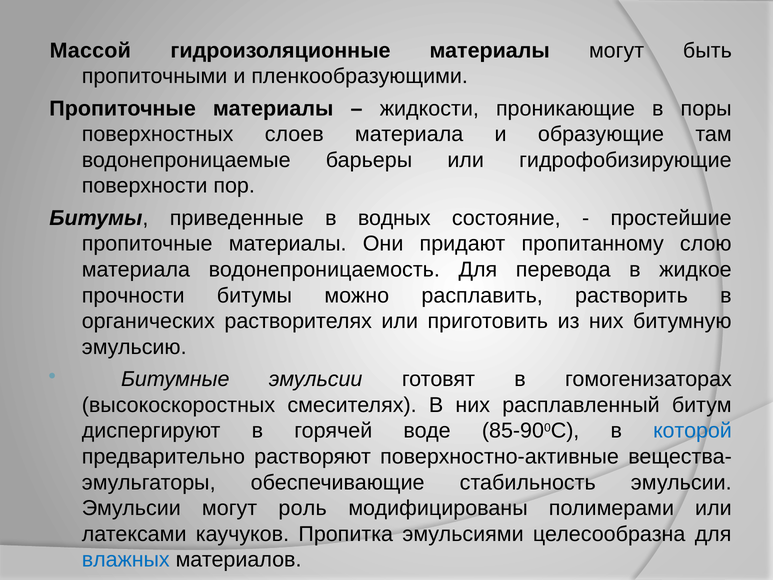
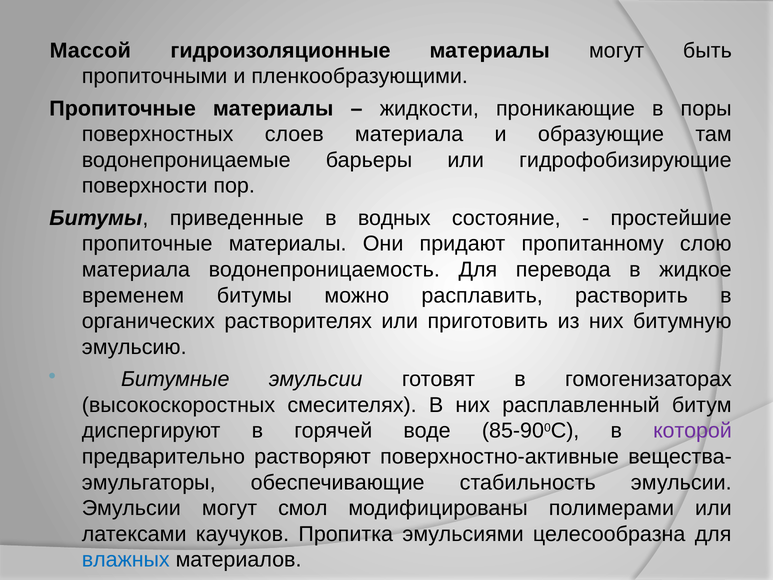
прочности: прочности -> временем
которой colour: blue -> purple
роль: роль -> смол
